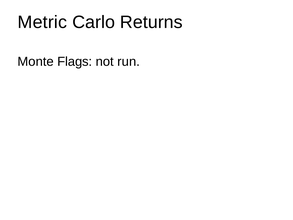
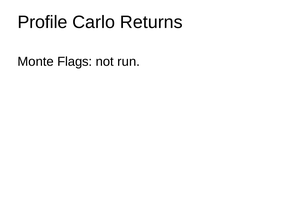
Metric: Metric -> Profile
